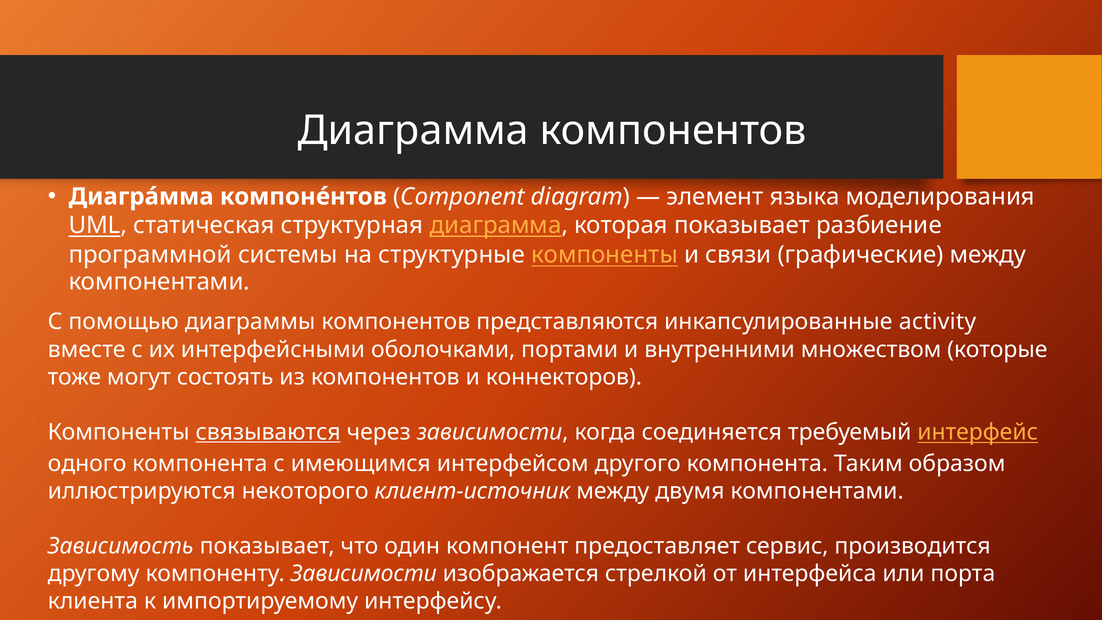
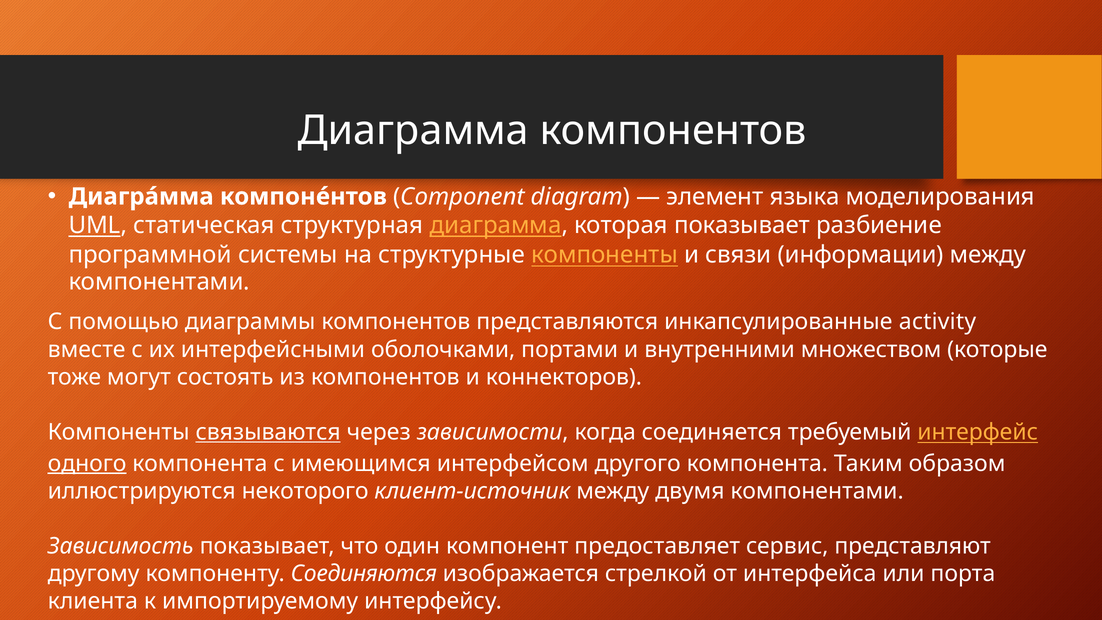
графические: графические -> информации
одного underline: none -> present
производится: производится -> представляют
компоненту Зависимости: Зависимости -> Соединяются
